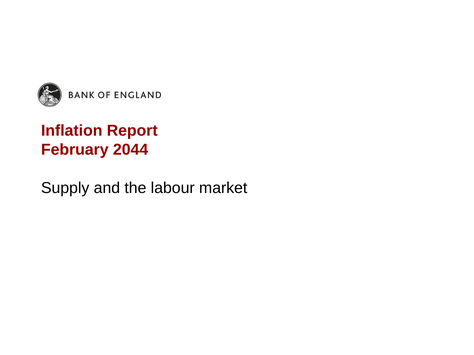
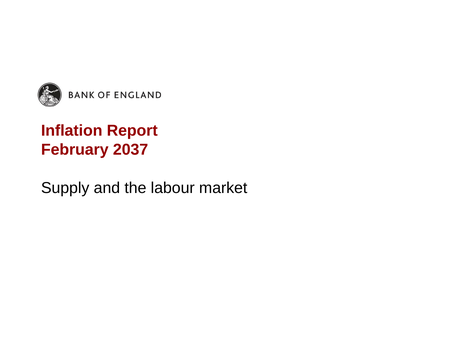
2044: 2044 -> 2037
